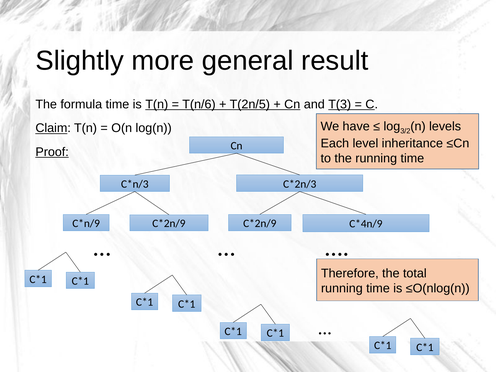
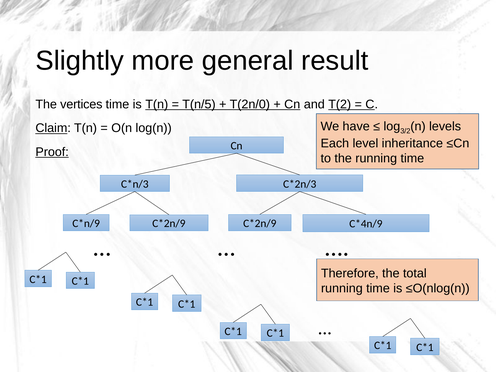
formula: formula -> vertices
T(n/6: T(n/6 -> T(n/5
T(2n/5: T(2n/5 -> T(2n/0
T(3: T(3 -> T(2
